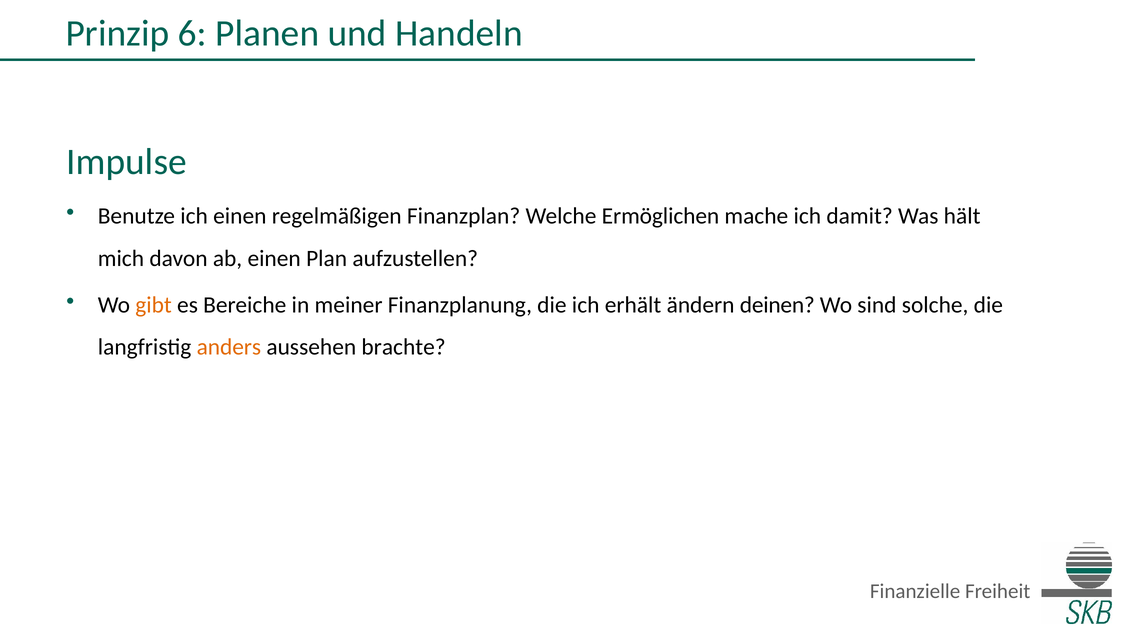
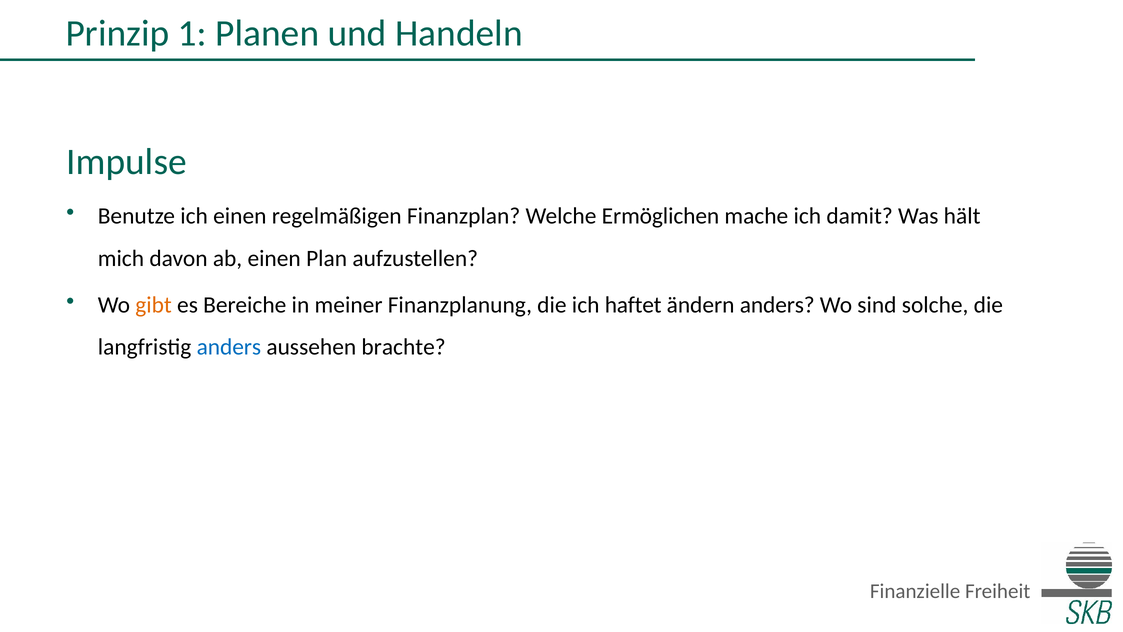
6: 6 -> 1
erhält: erhält -> haftet
ändern deinen: deinen -> anders
anders at (229, 347) colour: orange -> blue
